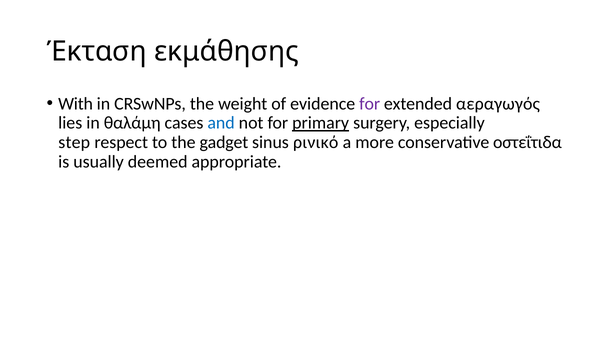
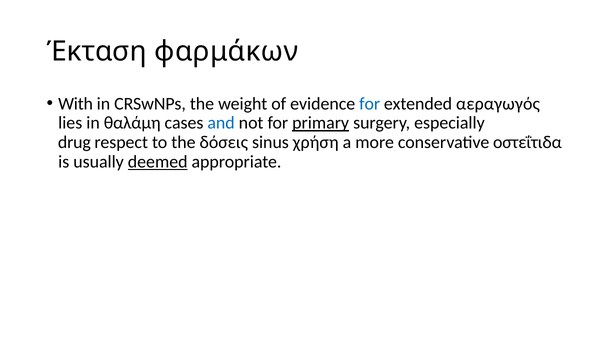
εκμάθησης: εκμάθησης -> φαρμάκων
for at (370, 104) colour: purple -> blue
step: step -> drug
gadget: gadget -> δόσεις
ρινικό: ρινικό -> χρήση
deemed underline: none -> present
